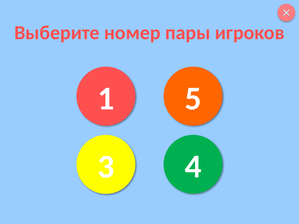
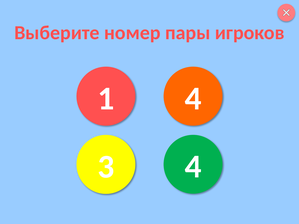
1 5: 5 -> 4
